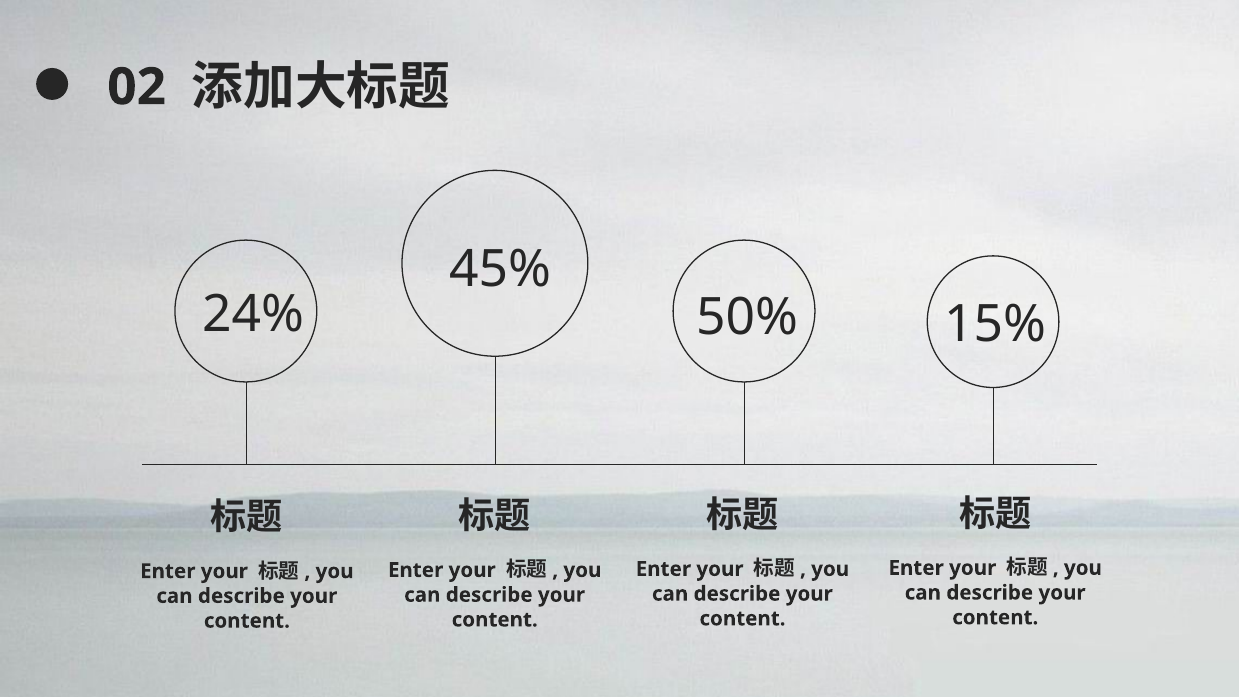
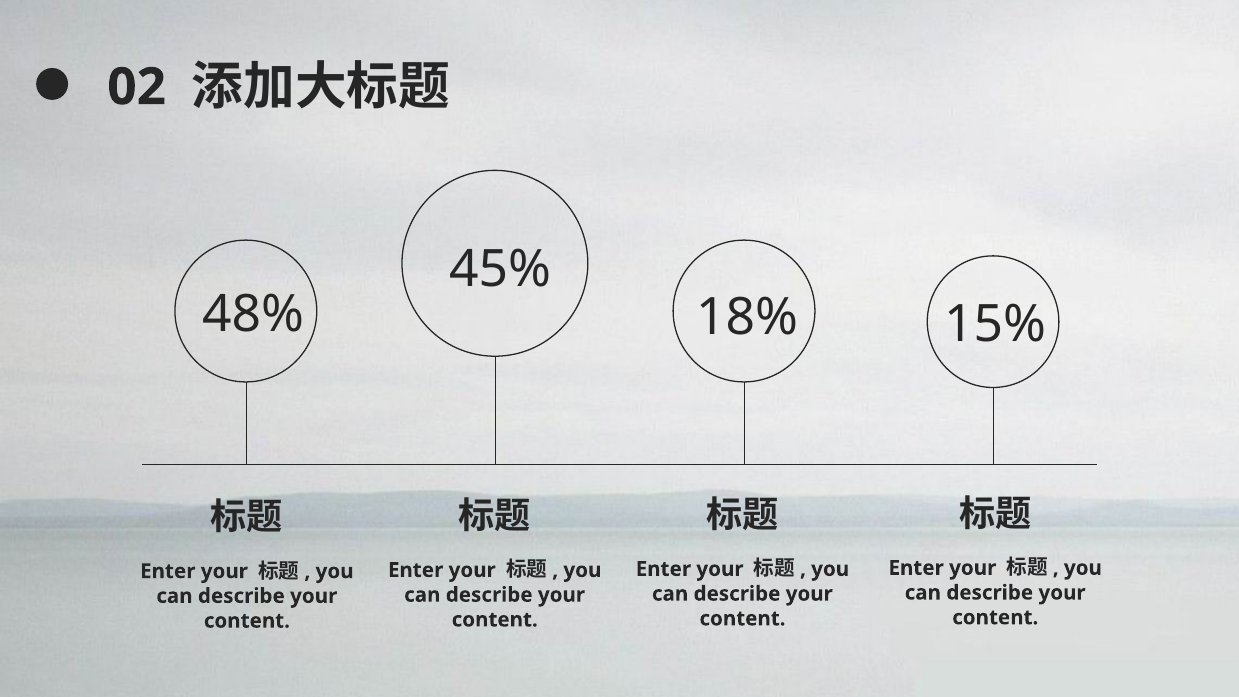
24%: 24% -> 48%
50%: 50% -> 18%
